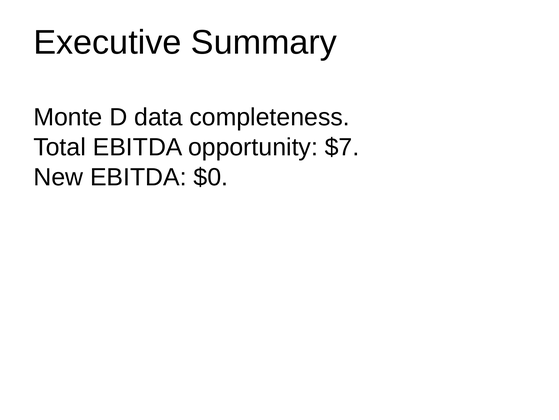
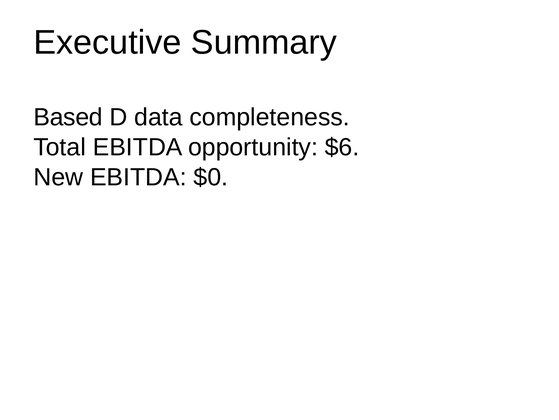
Monte: Monte -> Based
$7: $7 -> $6
